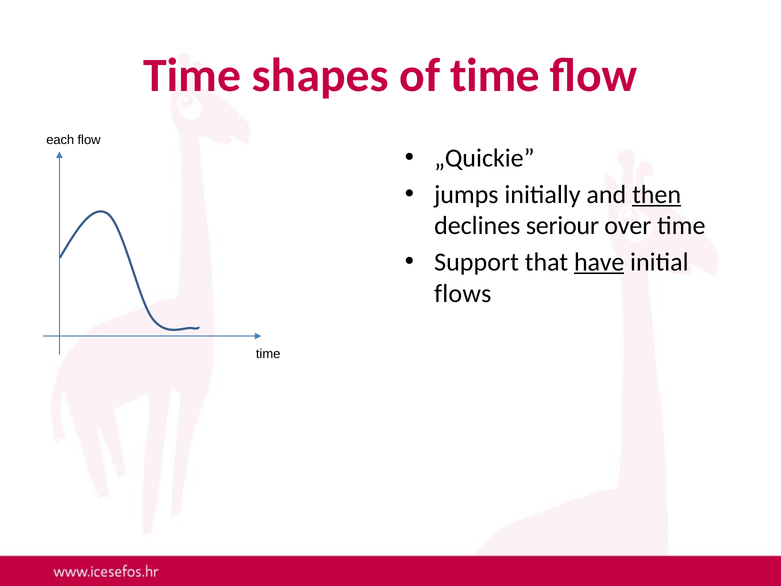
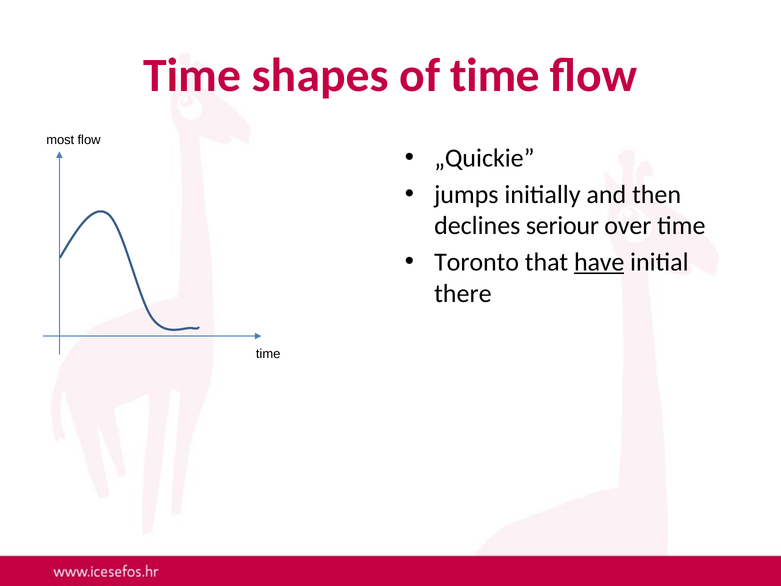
each: each -> most
then underline: present -> none
Support: Support -> Toronto
flows: flows -> there
